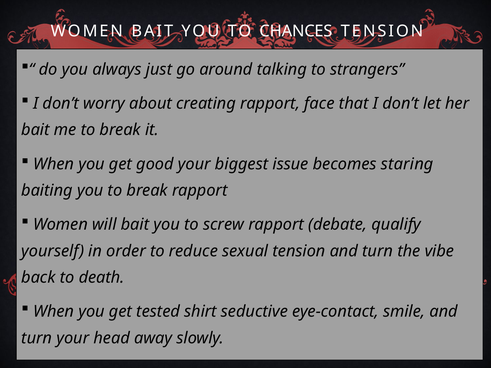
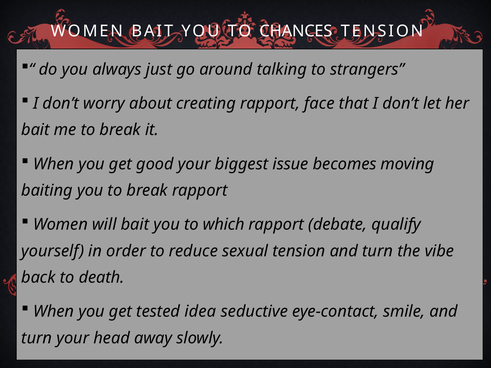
staring: staring -> moving
screw: screw -> which
shirt: shirt -> idea
